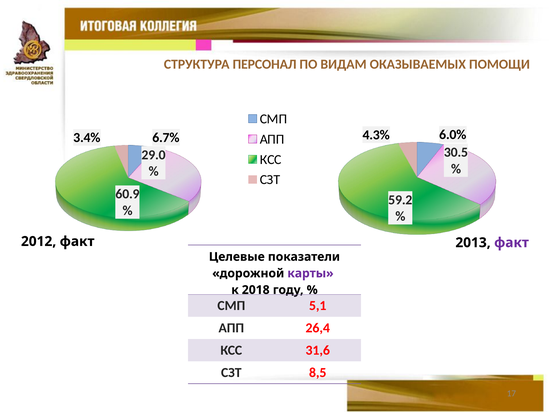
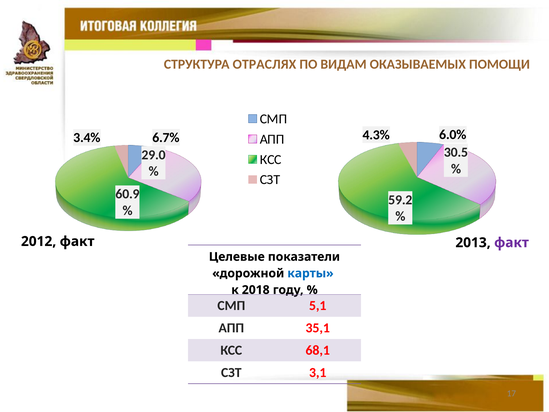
ПЕРСОНАЛ: ПЕРСОНАЛ -> ОТРАСЛЯХ
карты colour: purple -> blue
26,4: 26,4 -> 35,1
31,6: 31,6 -> 68,1
8,5: 8,5 -> 3,1
